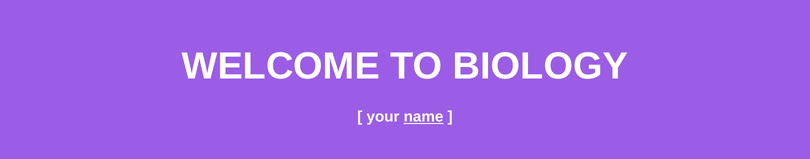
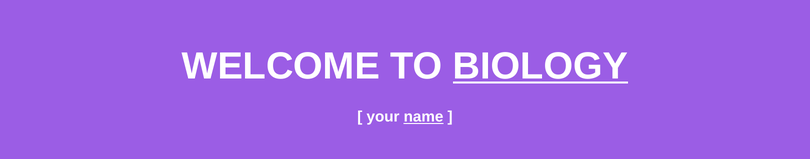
BIOLOGY underline: none -> present
